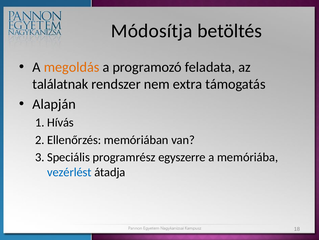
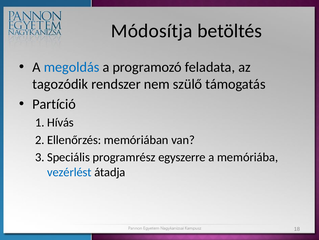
megoldás colour: orange -> blue
találatnak: találatnak -> tagozódik
extra: extra -> szülő
Alapján: Alapján -> Partíció
